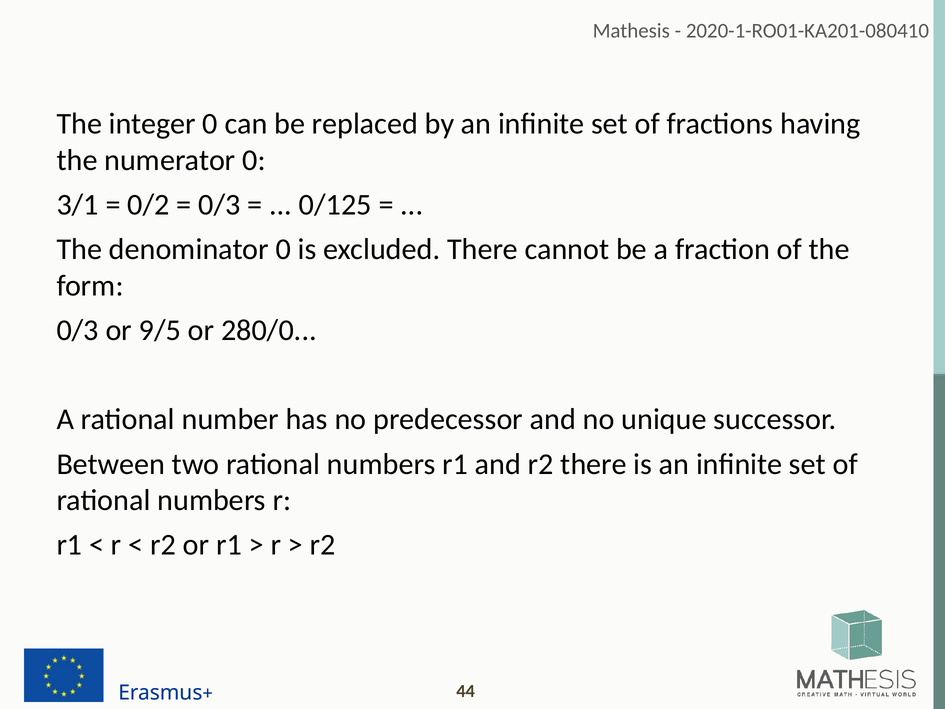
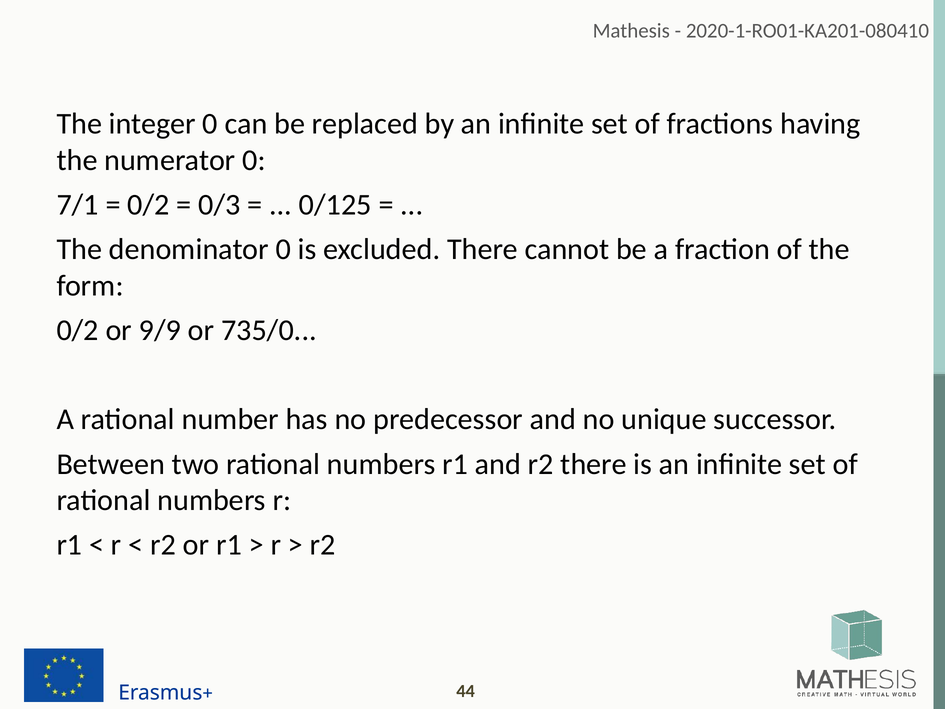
3/1: 3/1 -> 7/1
0/3 at (78, 330): 0/3 -> 0/2
9/5: 9/5 -> 9/9
280/0: 280/0 -> 735/0
